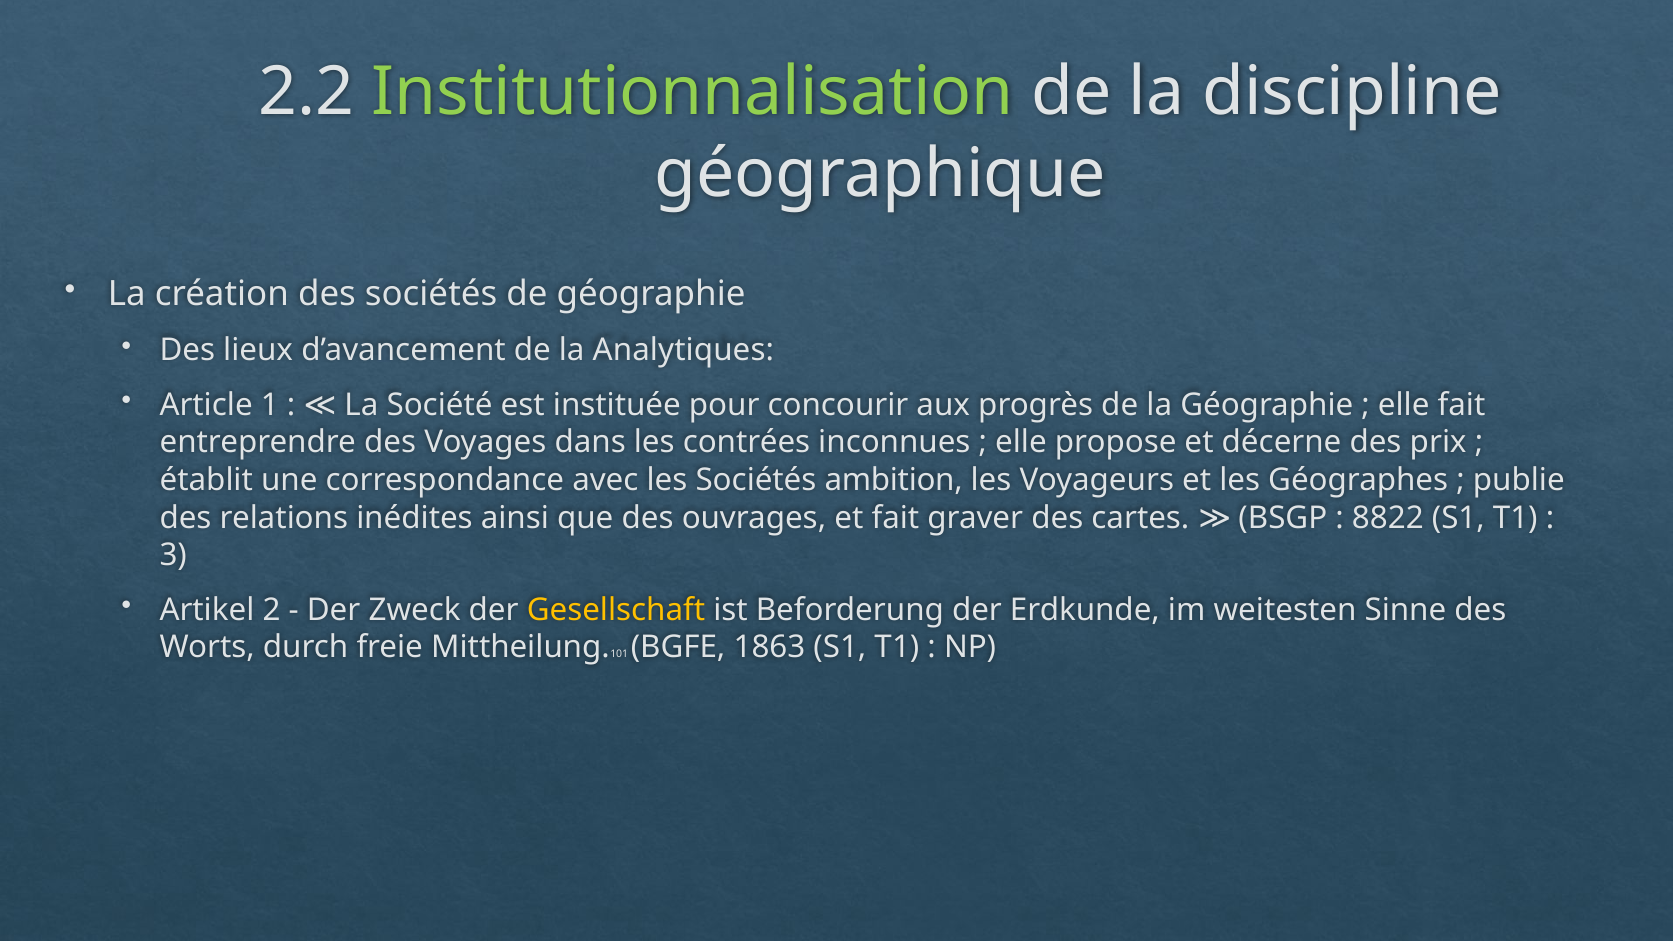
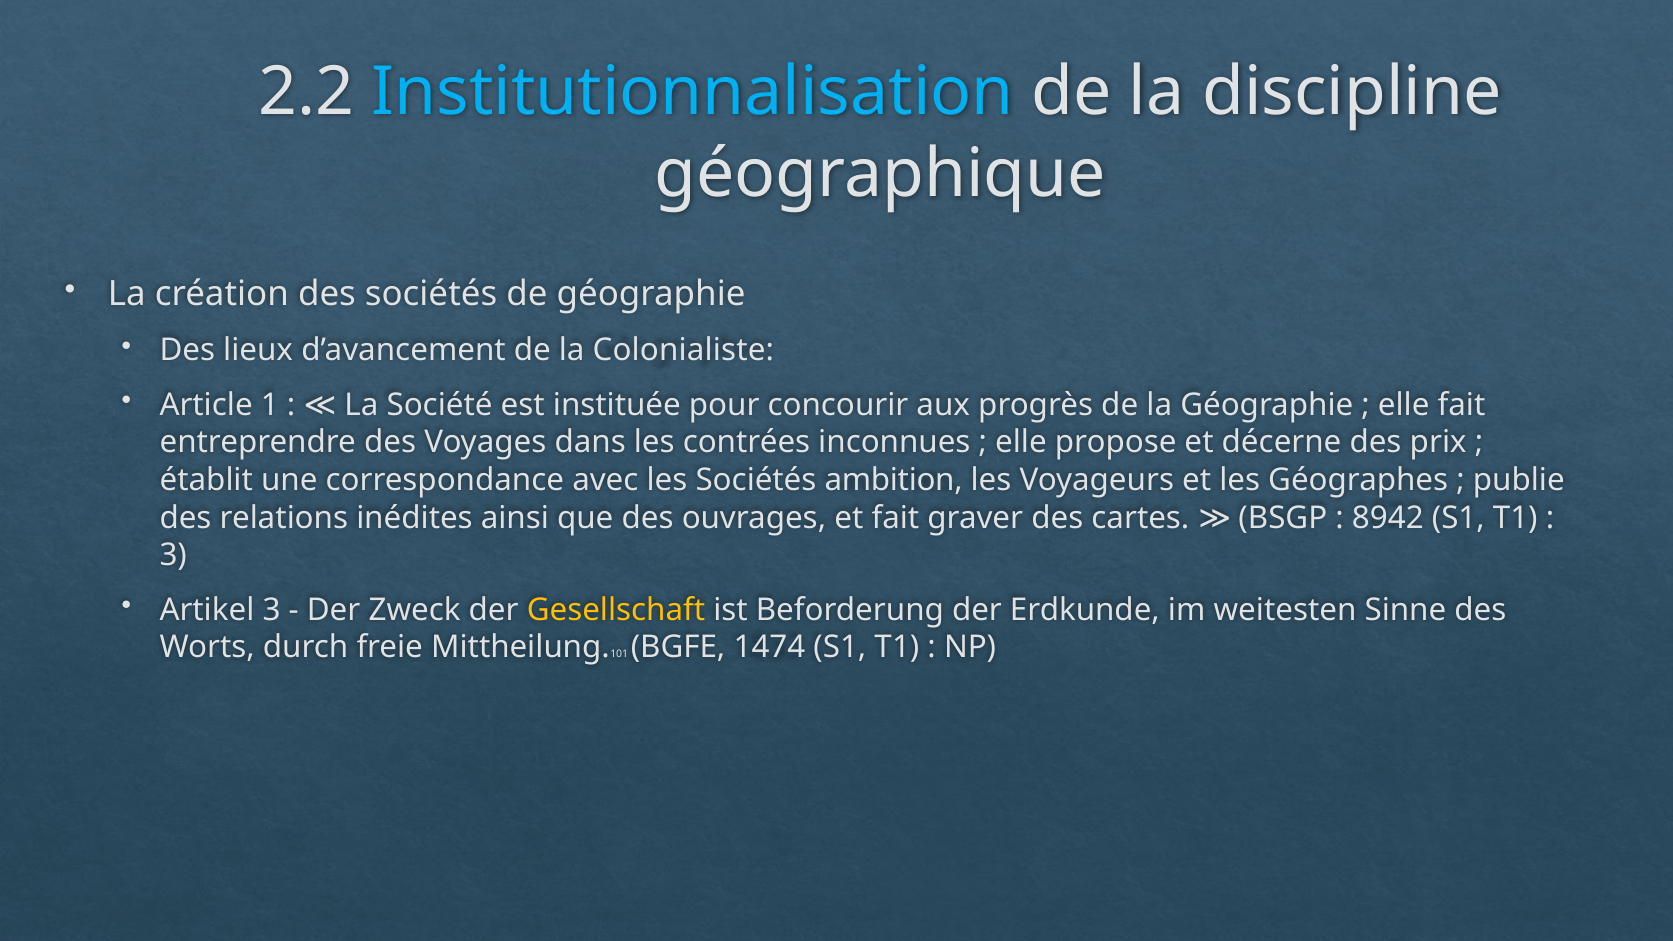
Institutionnalisation colour: light green -> light blue
Analytiques: Analytiques -> Colonialiste
8822: 8822 -> 8942
Artikel 2: 2 -> 3
1863: 1863 -> 1474
